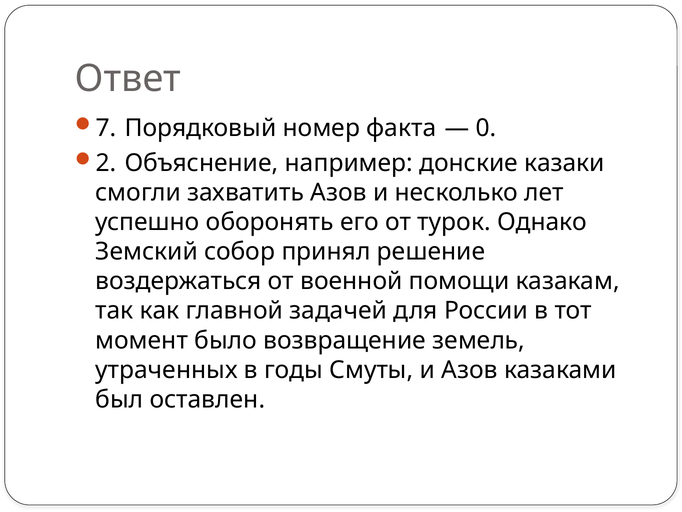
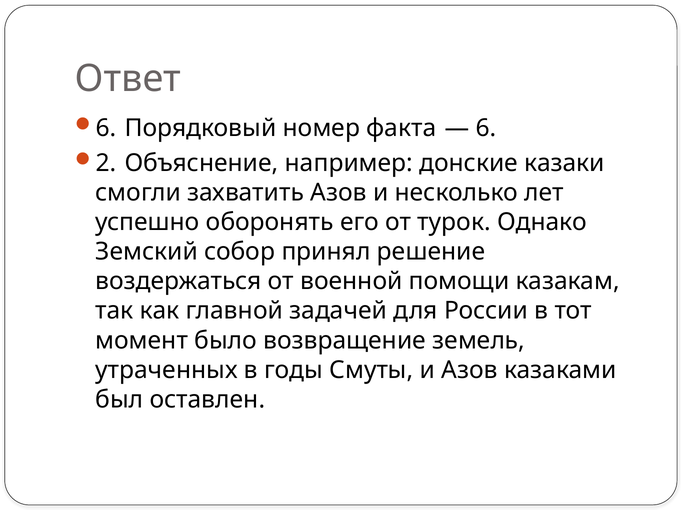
7 at (106, 128): 7 -> 6
0 at (486, 128): 0 -> 6
